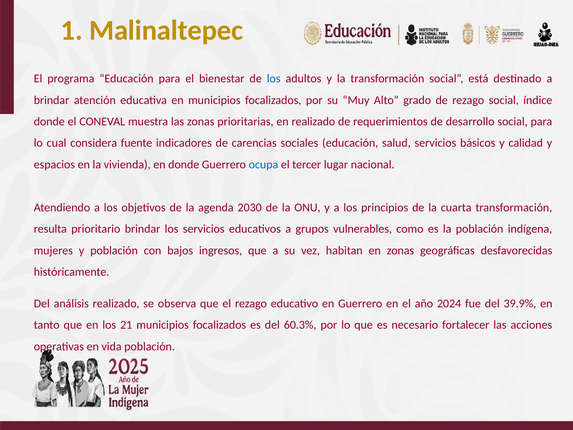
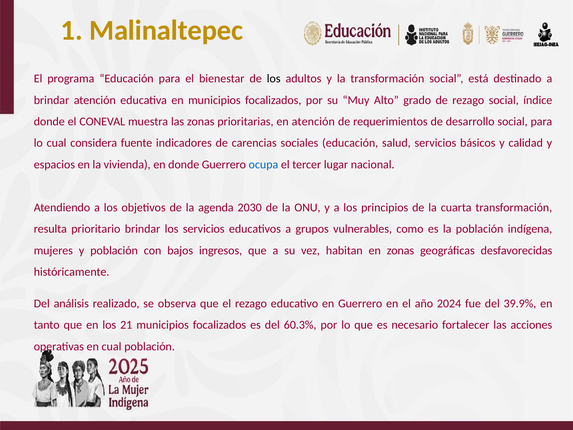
los at (274, 79) colour: blue -> black
en realizado: realizado -> atención
en vida: vida -> cual
